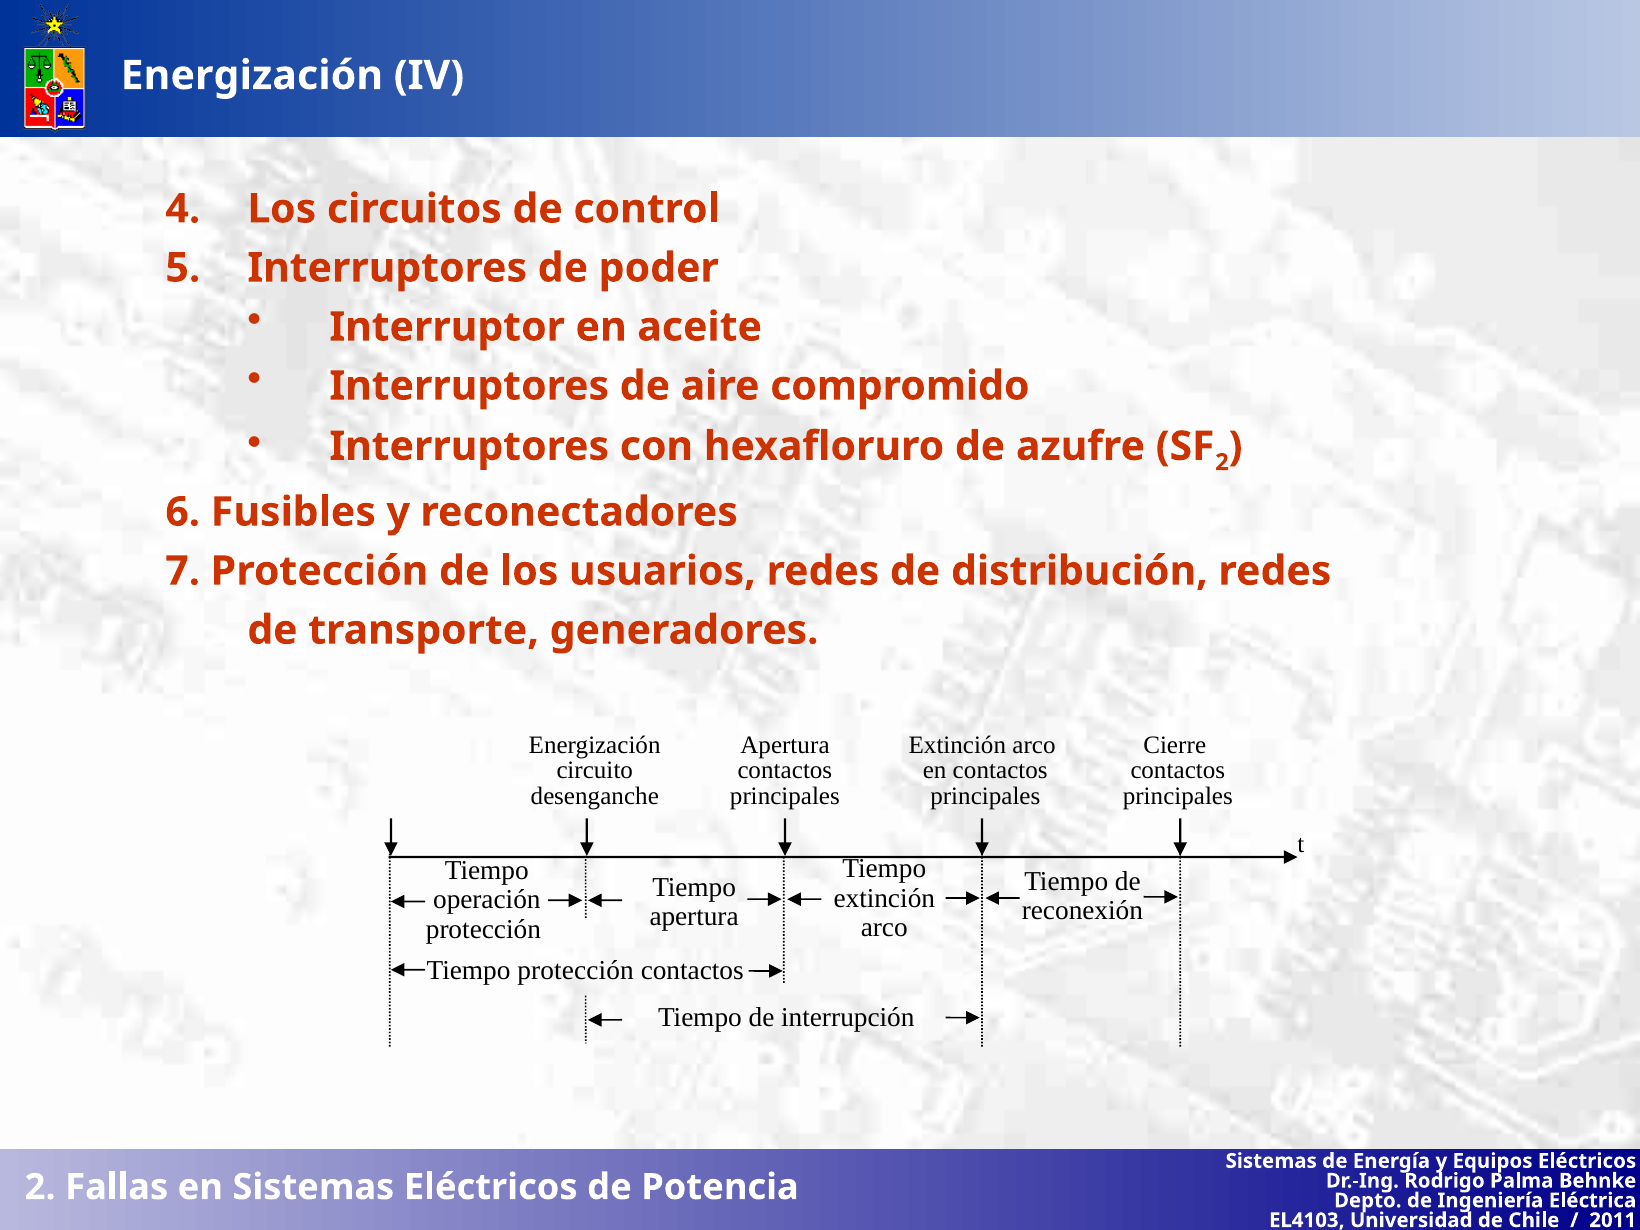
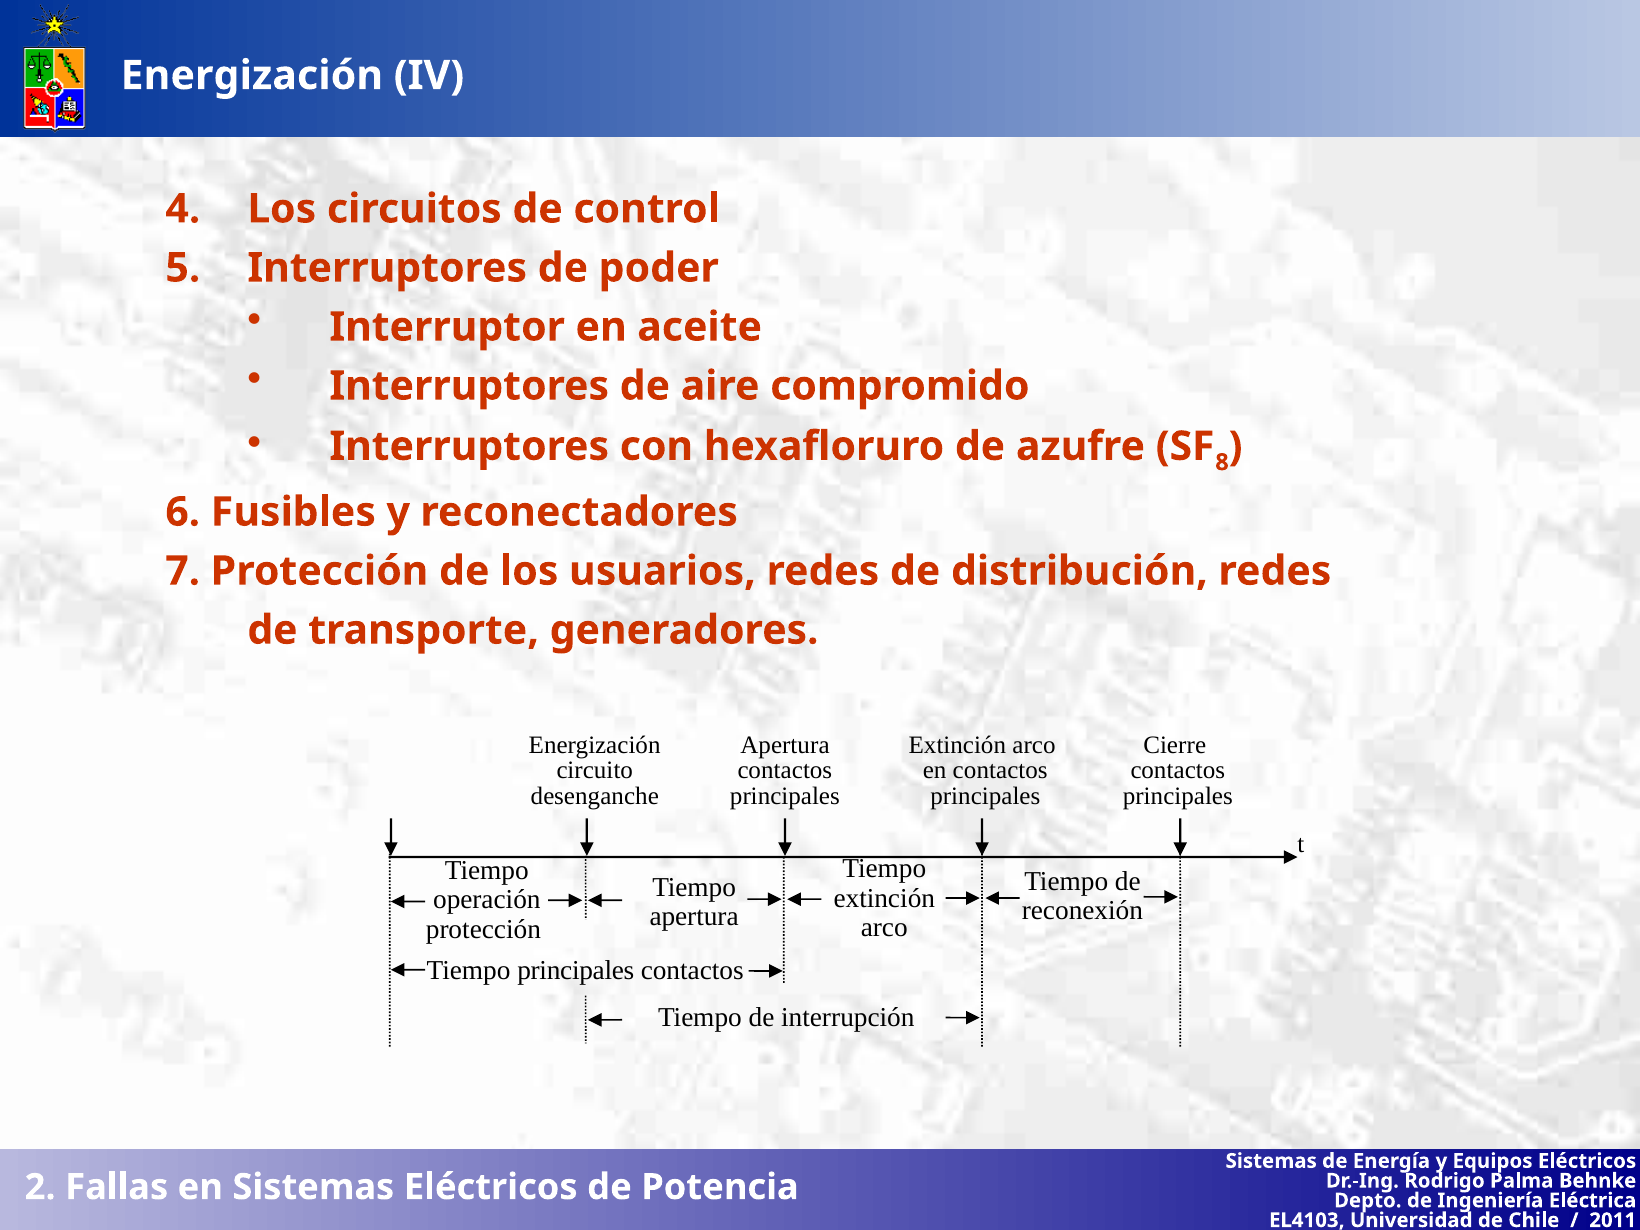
2 at (1222, 462): 2 -> 8
Tiempo protección: protección -> principales
